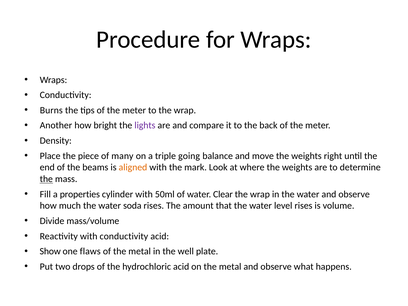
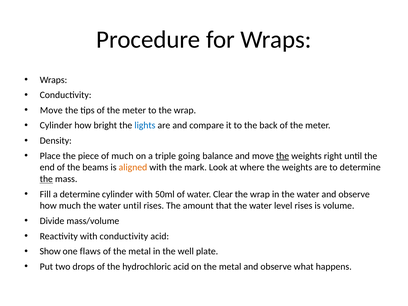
Burns at (51, 110): Burns -> Move
Another at (56, 125): Another -> Cylinder
lights colour: purple -> blue
of many: many -> much
the at (283, 156) underline: none -> present
a properties: properties -> determine
water soda: soda -> until
